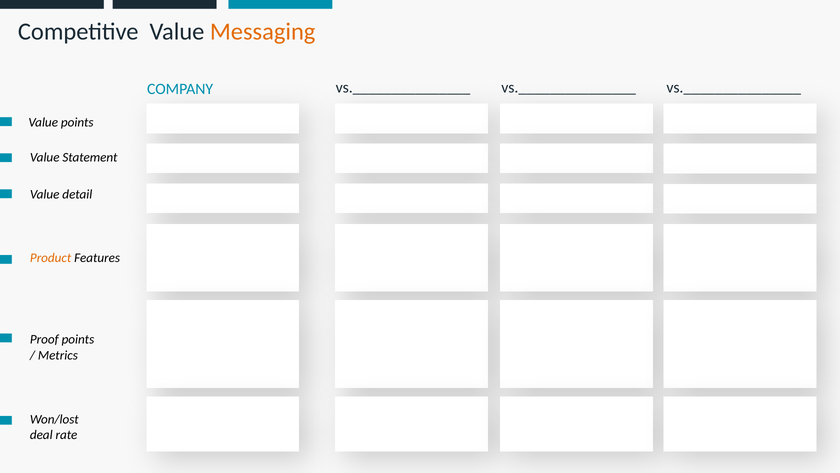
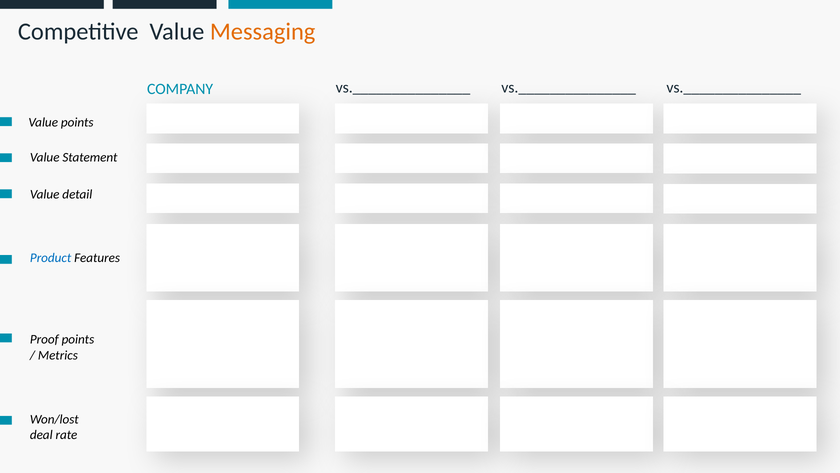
Product colour: orange -> blue
